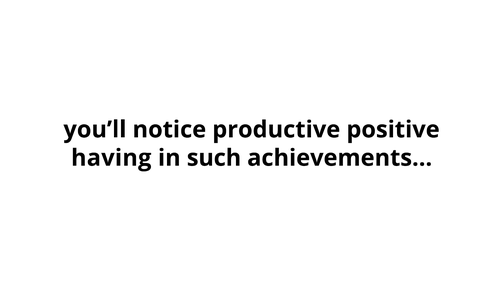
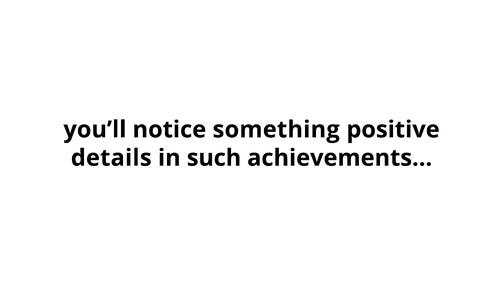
productive: productive -> something
having: having -> details
